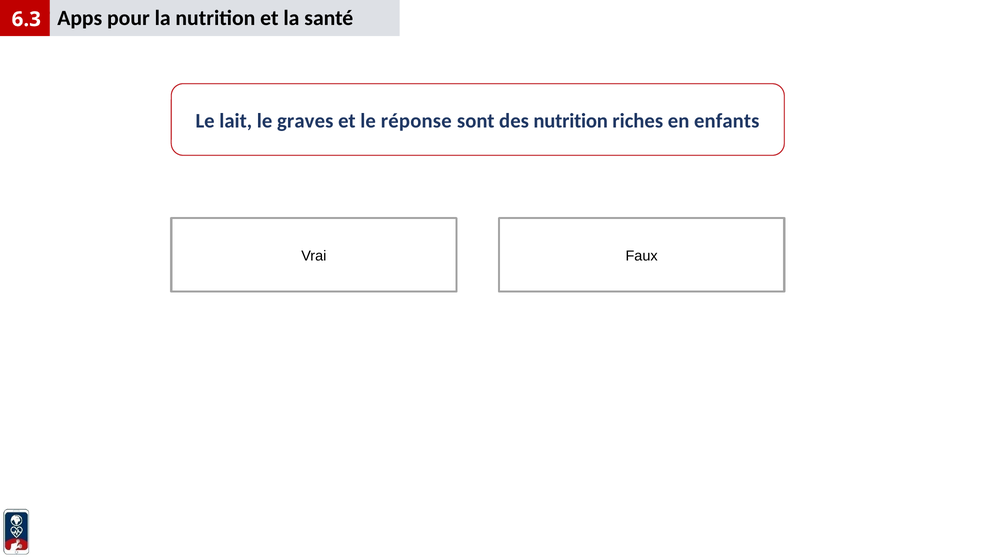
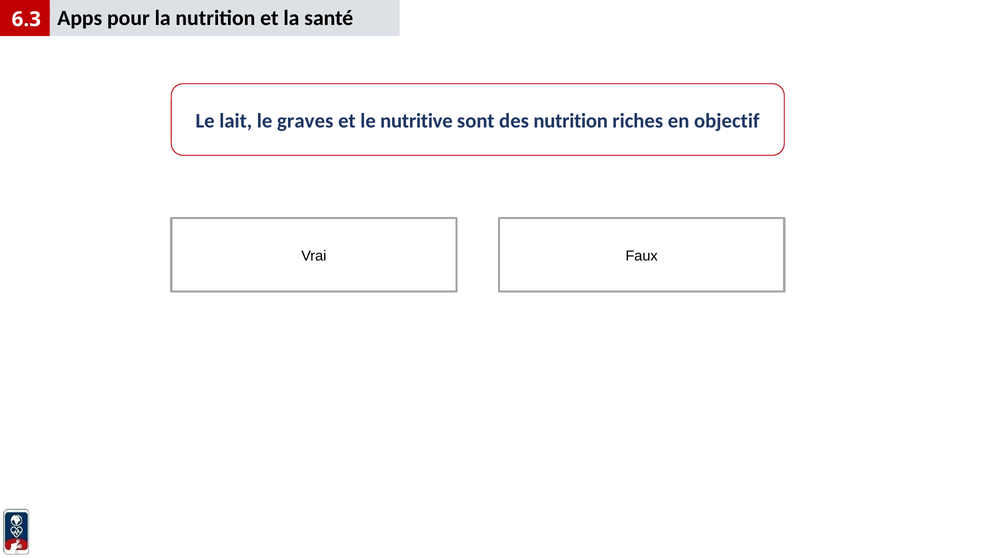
réponse: réponse -> nutritive
enfants: enfants -> objectif
